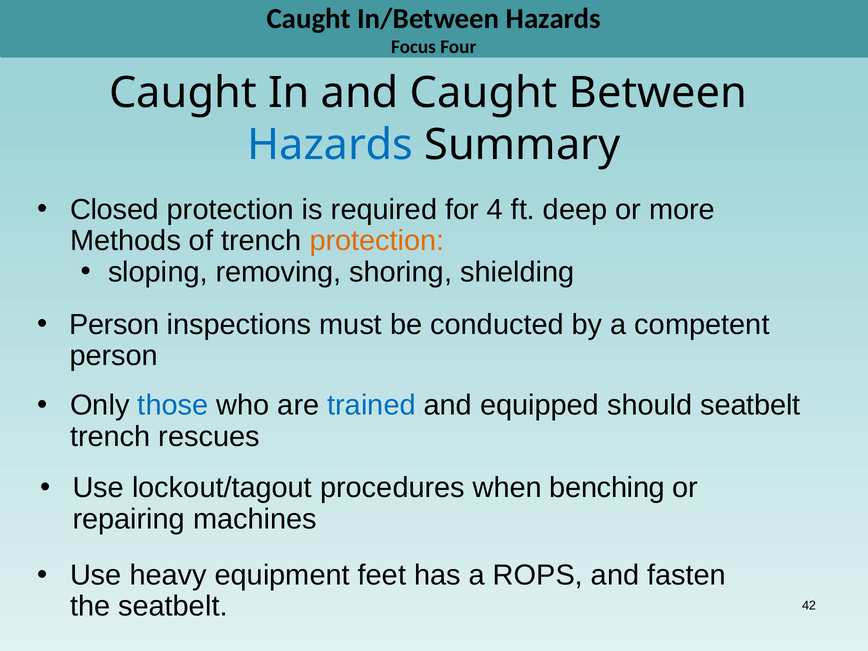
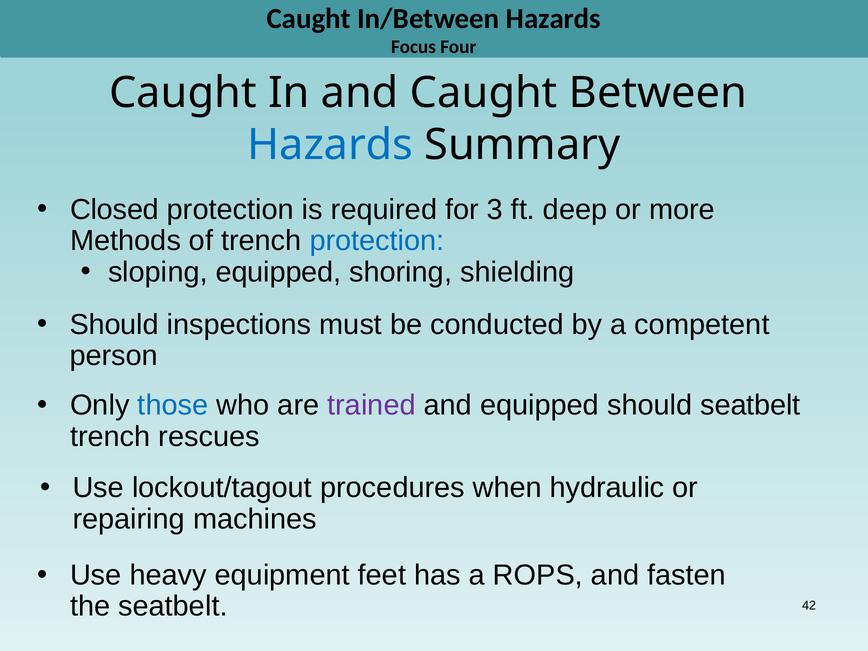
4: 4 -> 3
protection at (377, 241) colour: orange -> blue
sloping removing: removing -> equipped
Person at (114, 325): Person -> Should
trained colour: blue -> purple
benching: benching -> hydraulic
